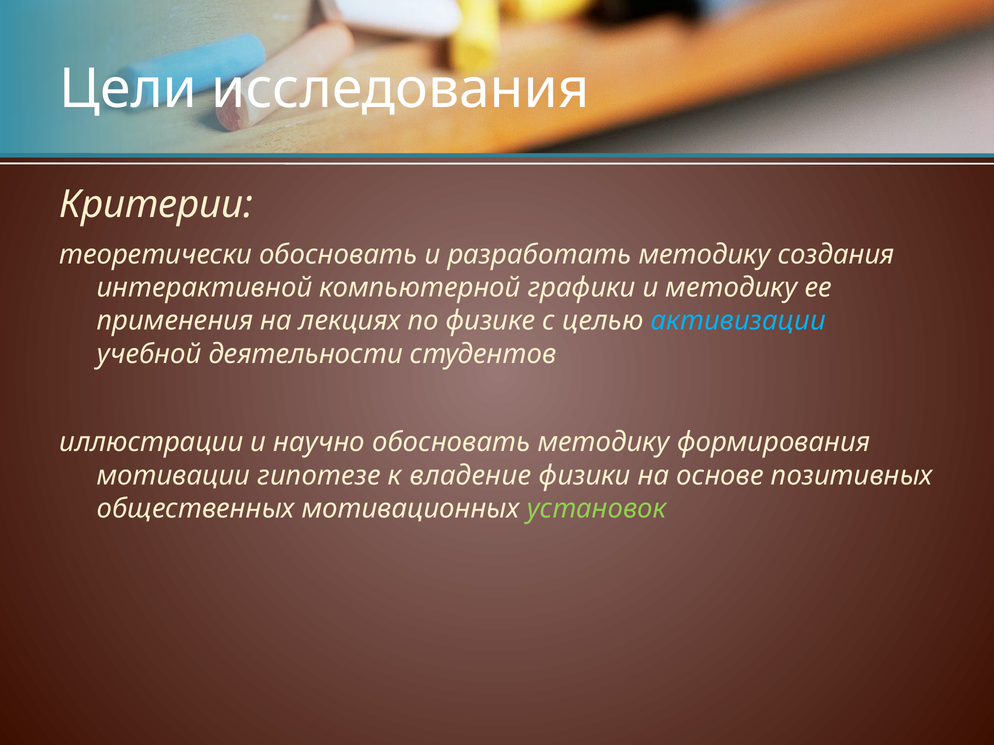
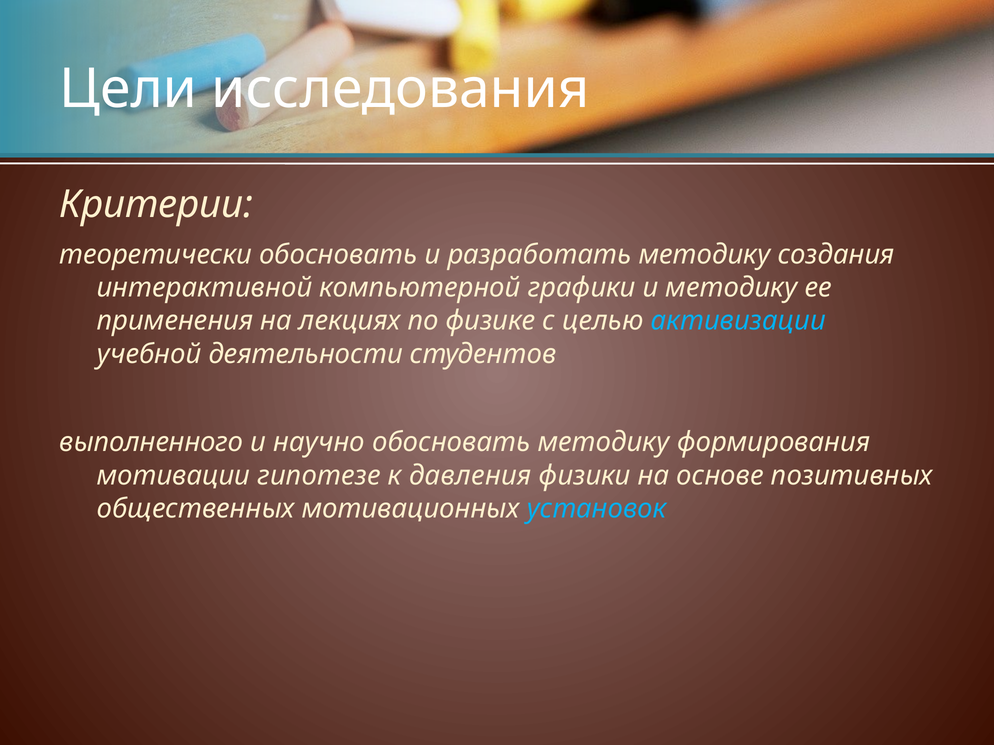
иллюстрации: иллюстрации -> выполненного
владение: владение -> давления
установок colour: light green -> light blue
